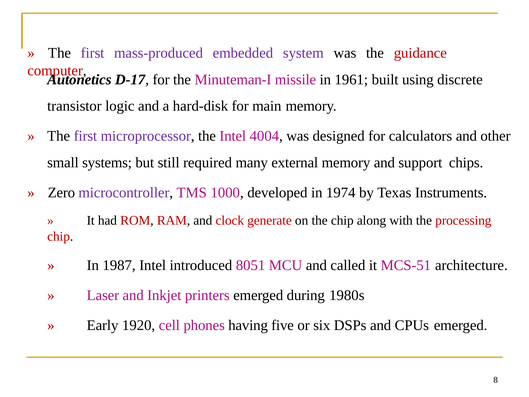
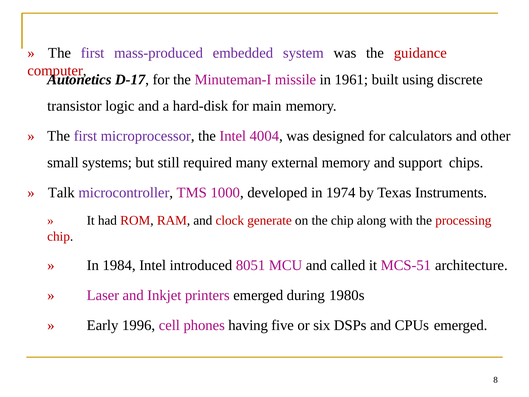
Zero: Zero -> Talk
1987: 1987 -> 1984
1920: 1920 -> 1996
